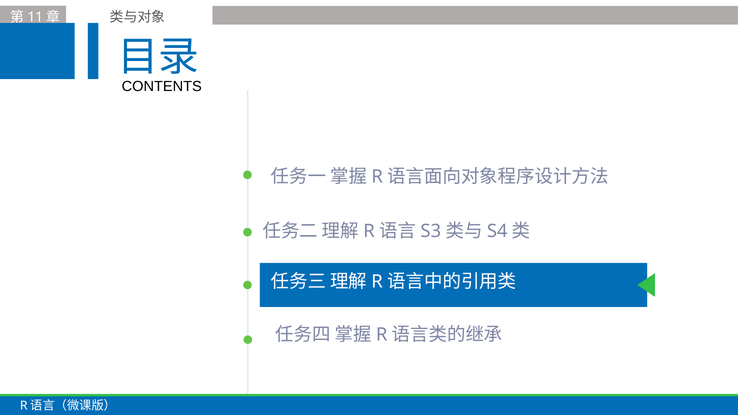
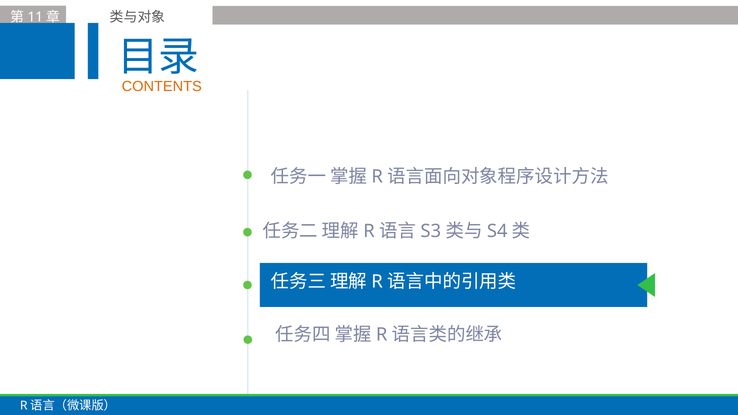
CONTENTS colour: black -> orange
